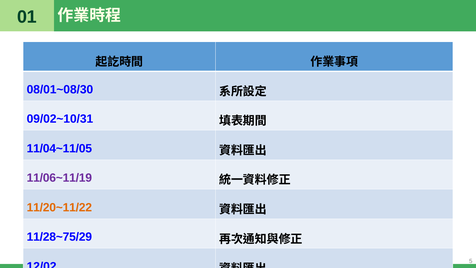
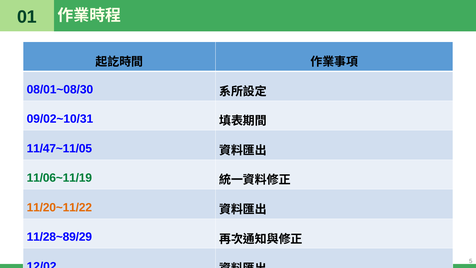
11/04~11/05: 11/04~11/05 -> 11/47~11/05
11/06~11/19 colour: purple -> green
11/28~75/29: 11/28~75/29 -> 11/28~89/29
